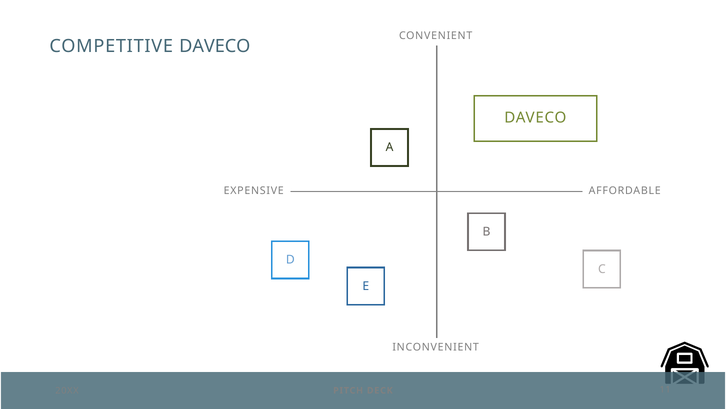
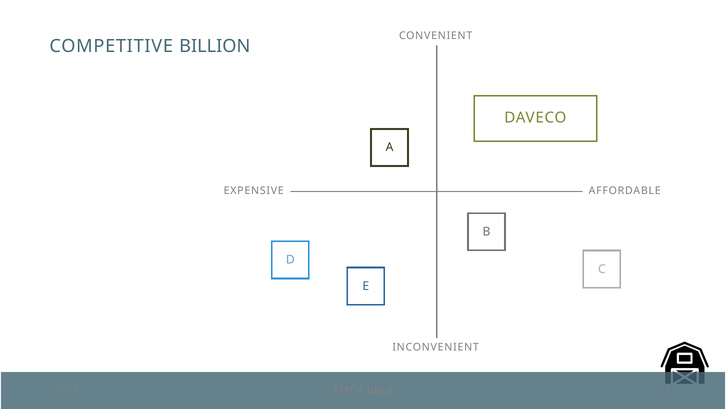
COMPETITIVE DAVECO: DAVECO -> BILLION
